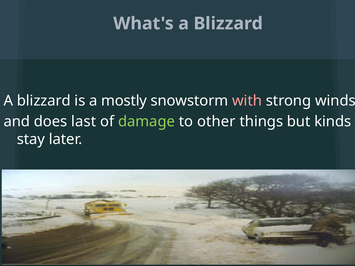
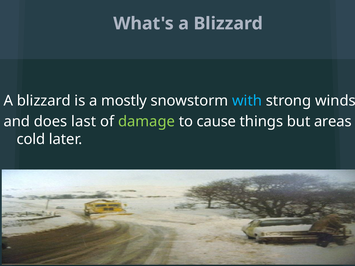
with colour: pink -> light blue
other: other -> cause
kinds: kinds -> areas
stay: stay -> cold
